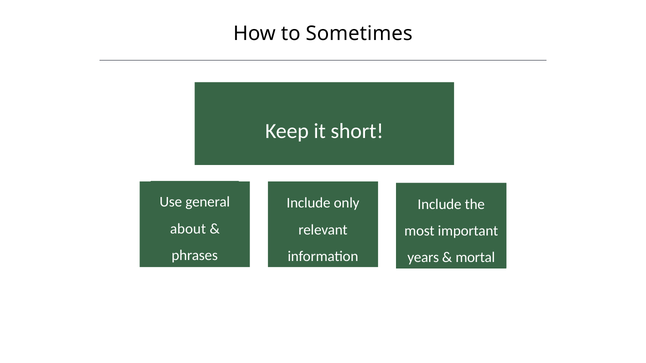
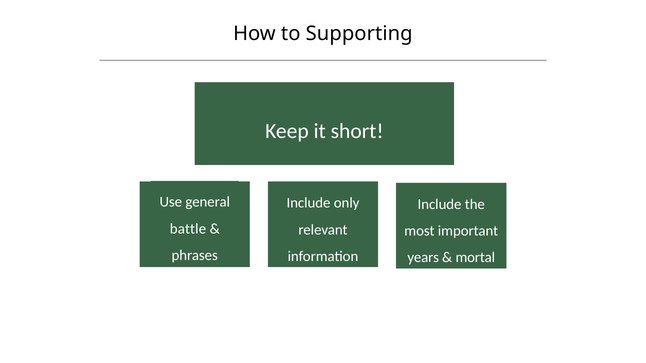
Sometimes: Sometimes -> Supporting
about: about -> battle
